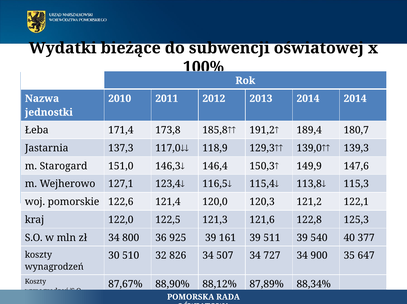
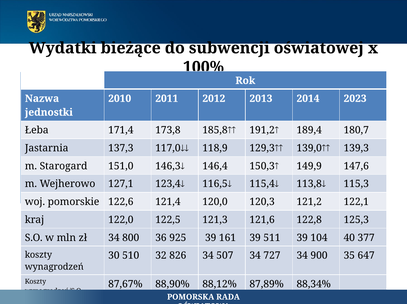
2014 2014: 2014 -> 2023
540: 540 -> 104
